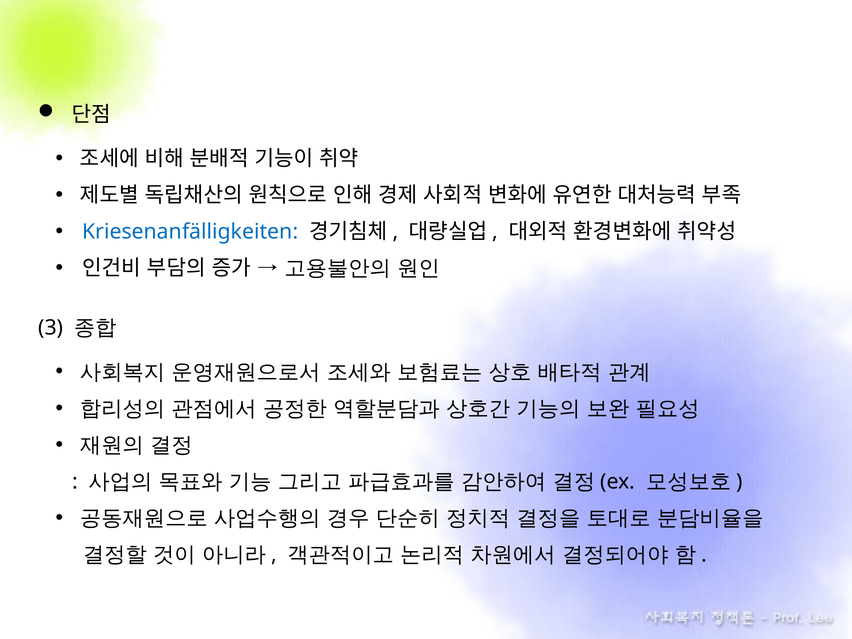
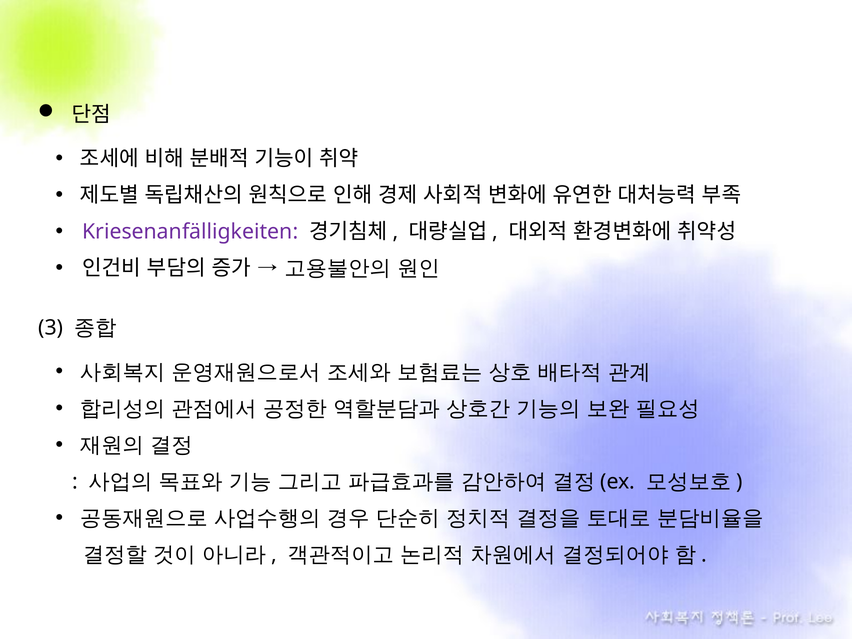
Kriesenanfälligkeiten colour: blue -> purple
